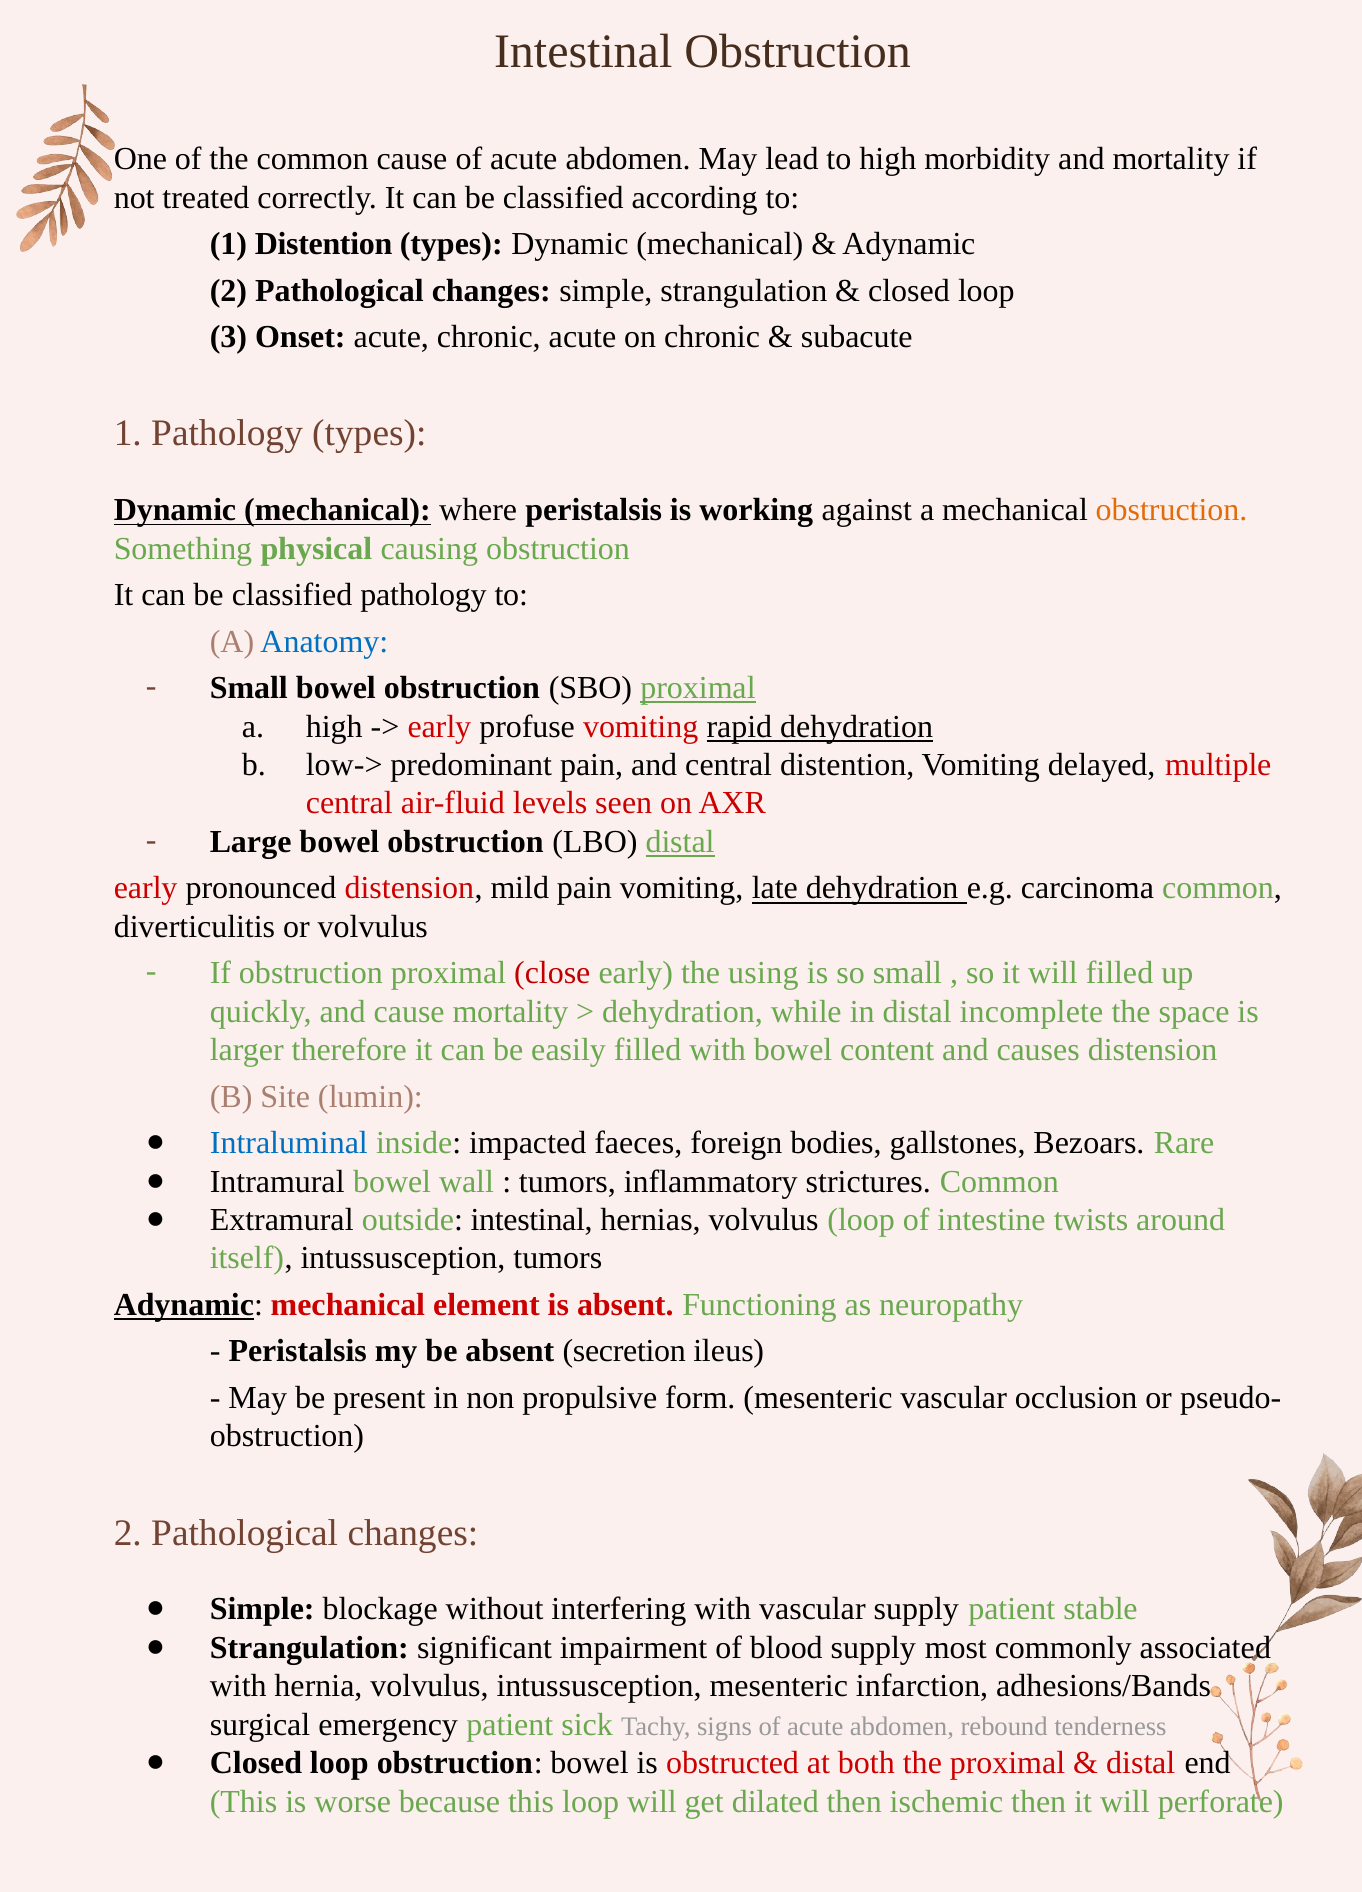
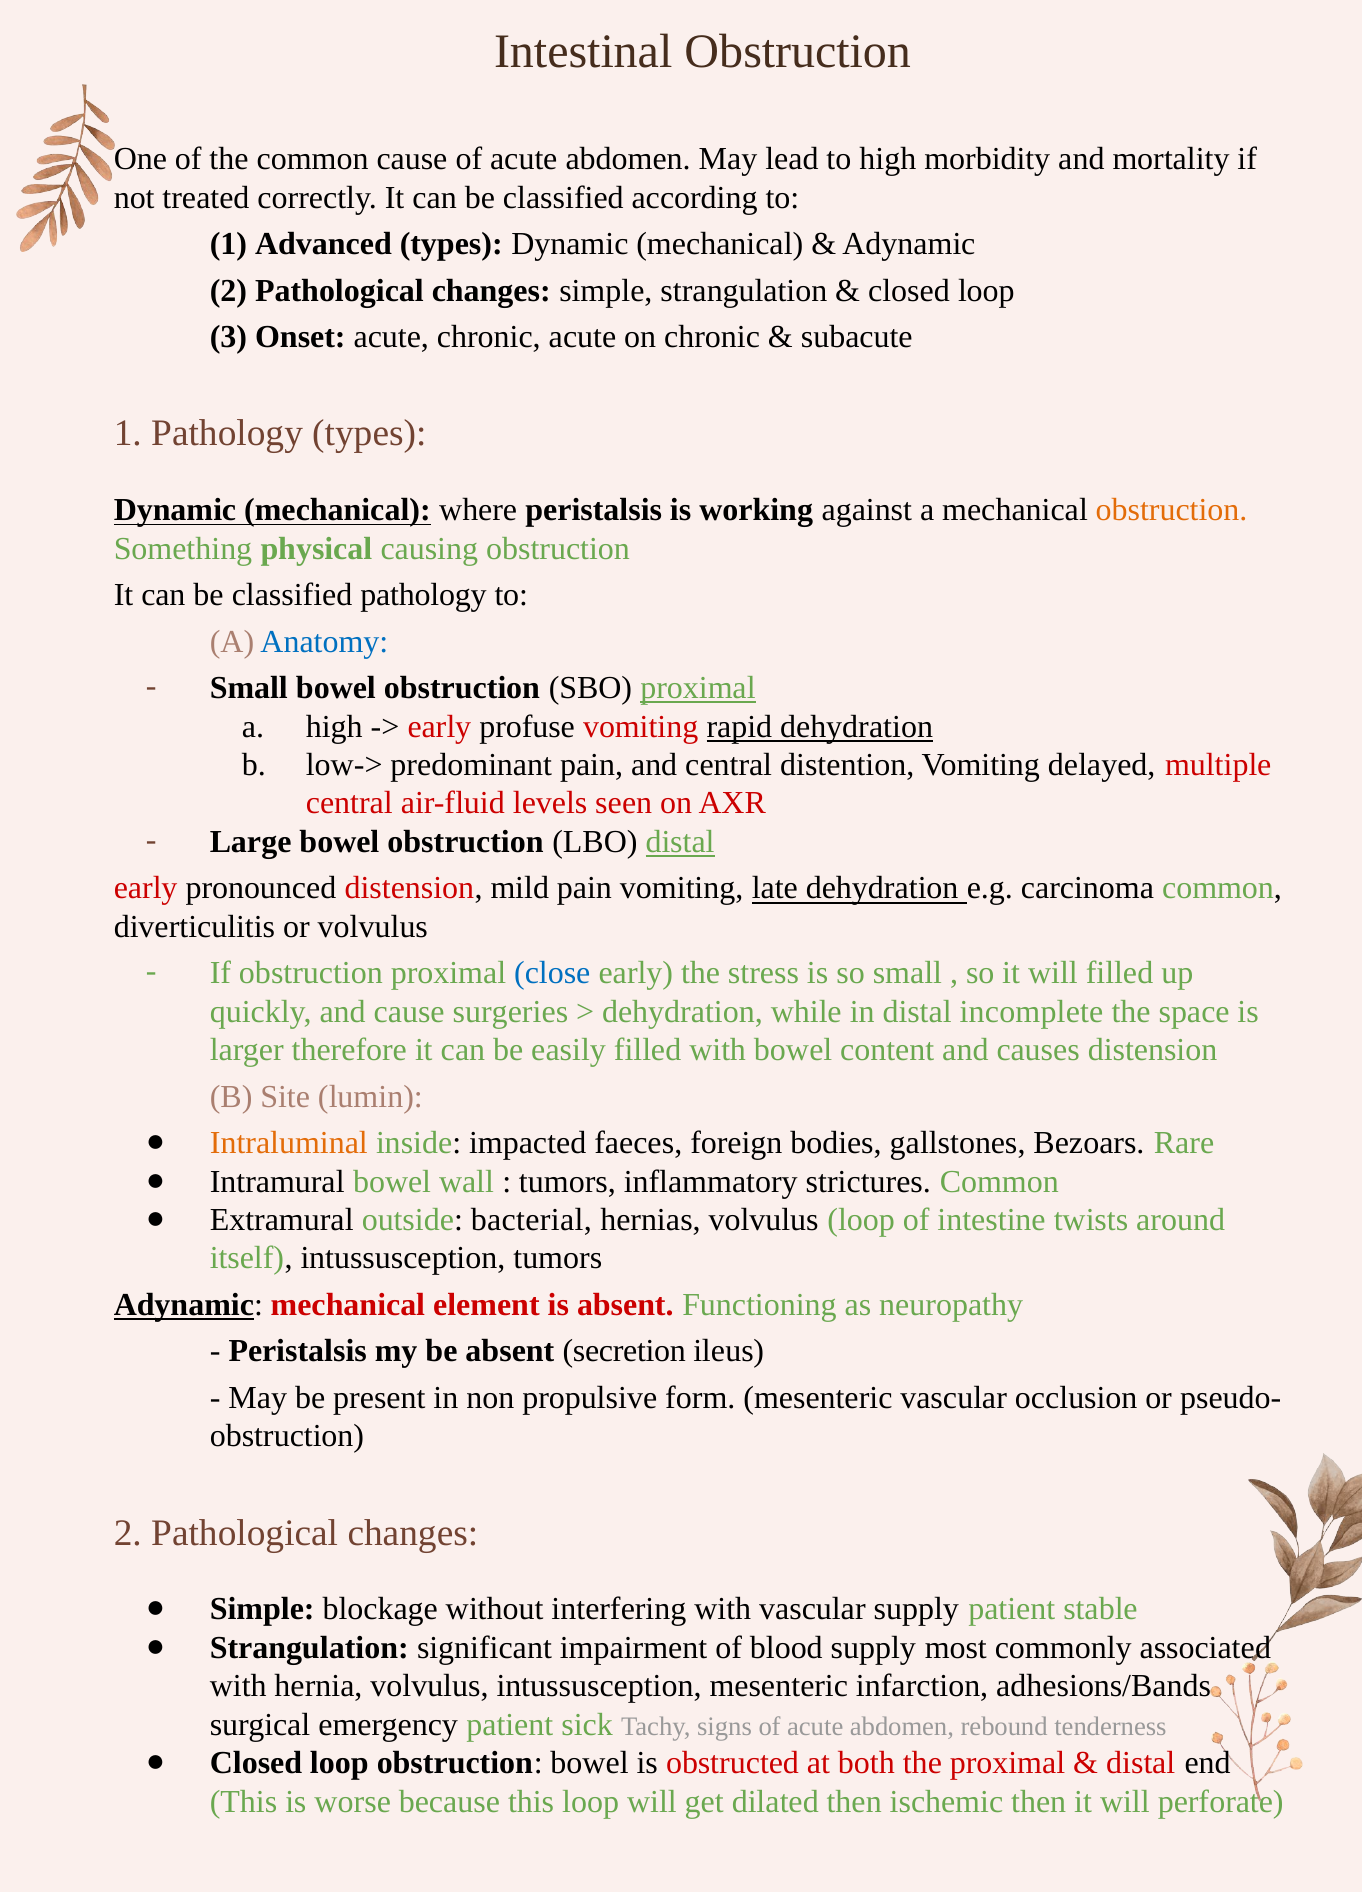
1 Distention: Distention -> Advanced
close colour: red -> blue
using: using -> stress
cause mortality: mortality -> surgeries
Intraluminal colour: blue -> orange
outside intestinal: intestinal -> bacterial
